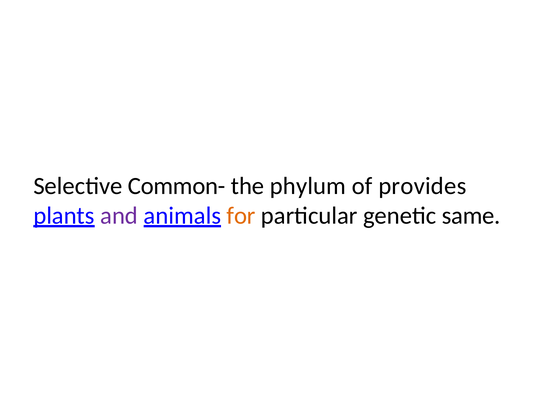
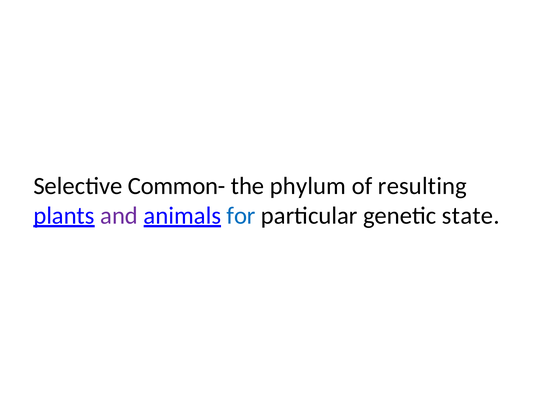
provides: provides -> resulting
for colour: orange -> blue
same: same -> state
